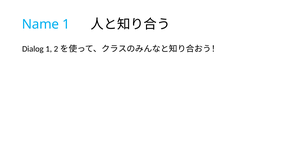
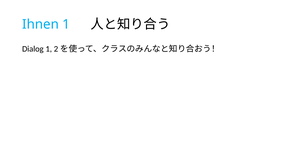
Name: Name -> Ihnen
